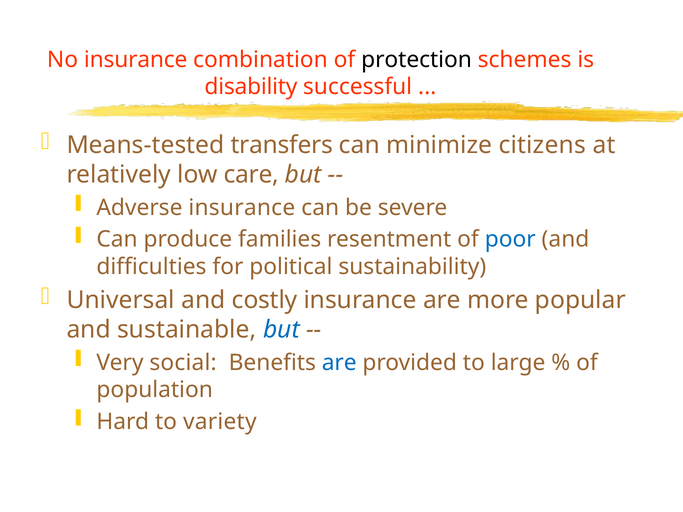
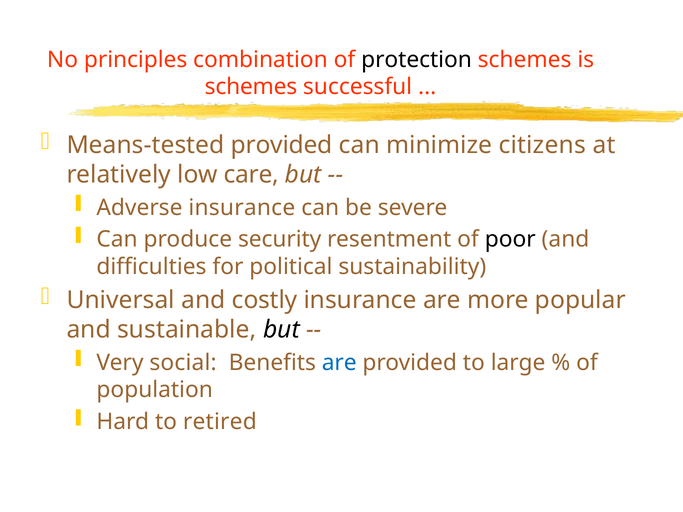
No insurance: insurance -> principles
disability at (251, 87): disability -> schemes
Means-tested transfers: transfers -> provided
families: families -> security
poor colour: blue -> black
but at (281, 330) colour: blue -> black
variety: variety -> retired
